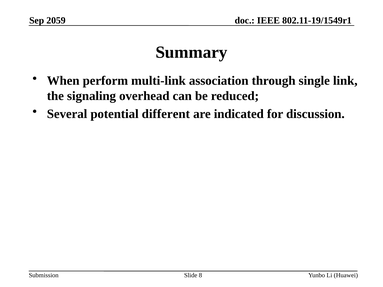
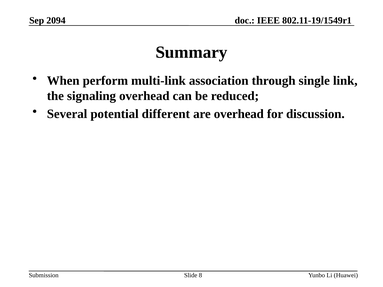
2059: 2059 -> 2094
are indicated: indicated -> overhead
